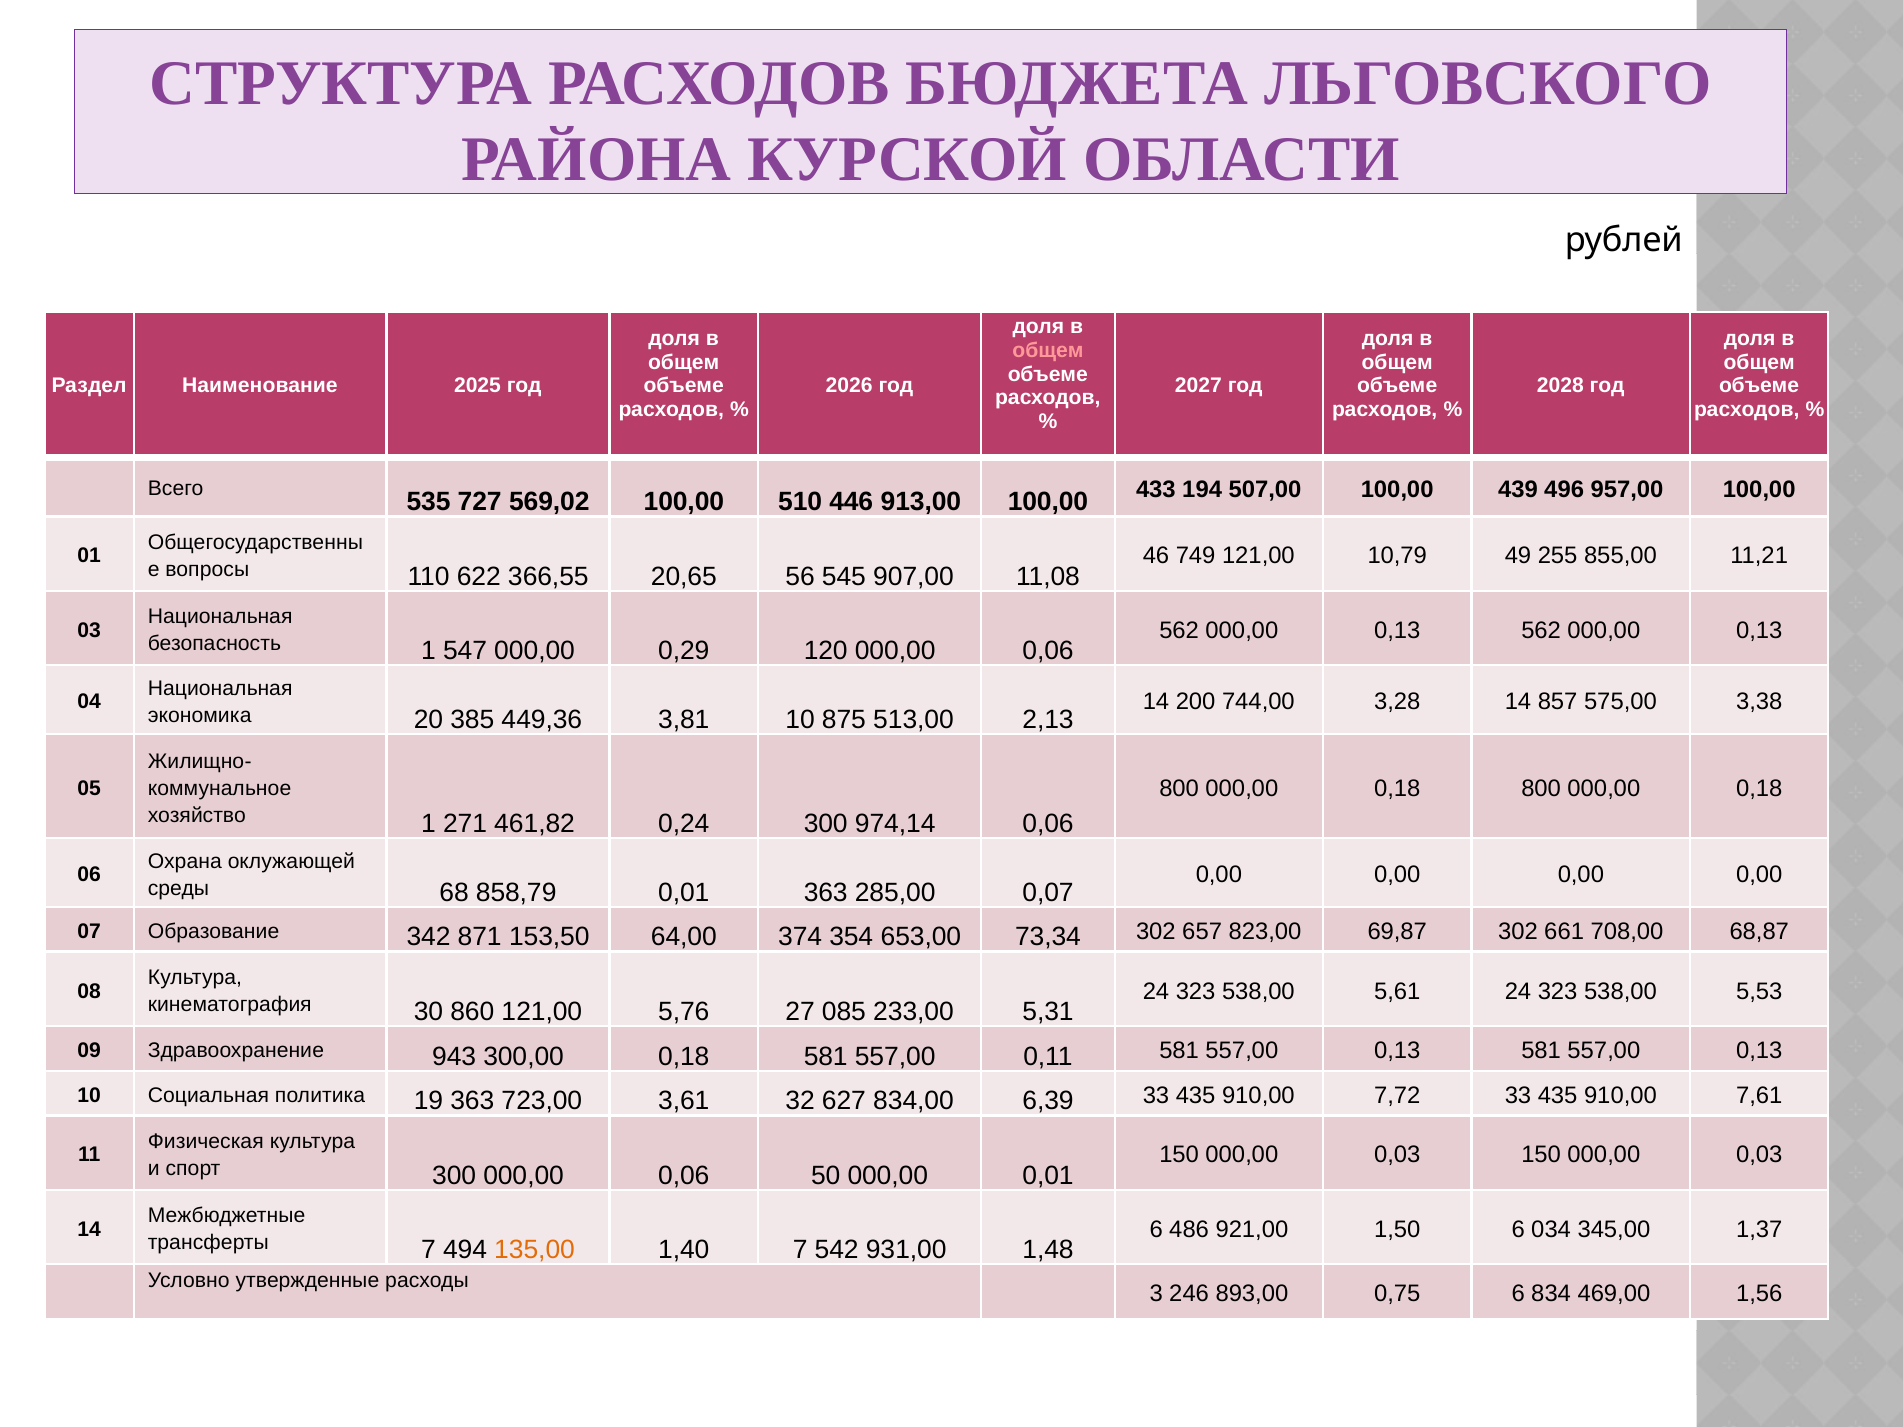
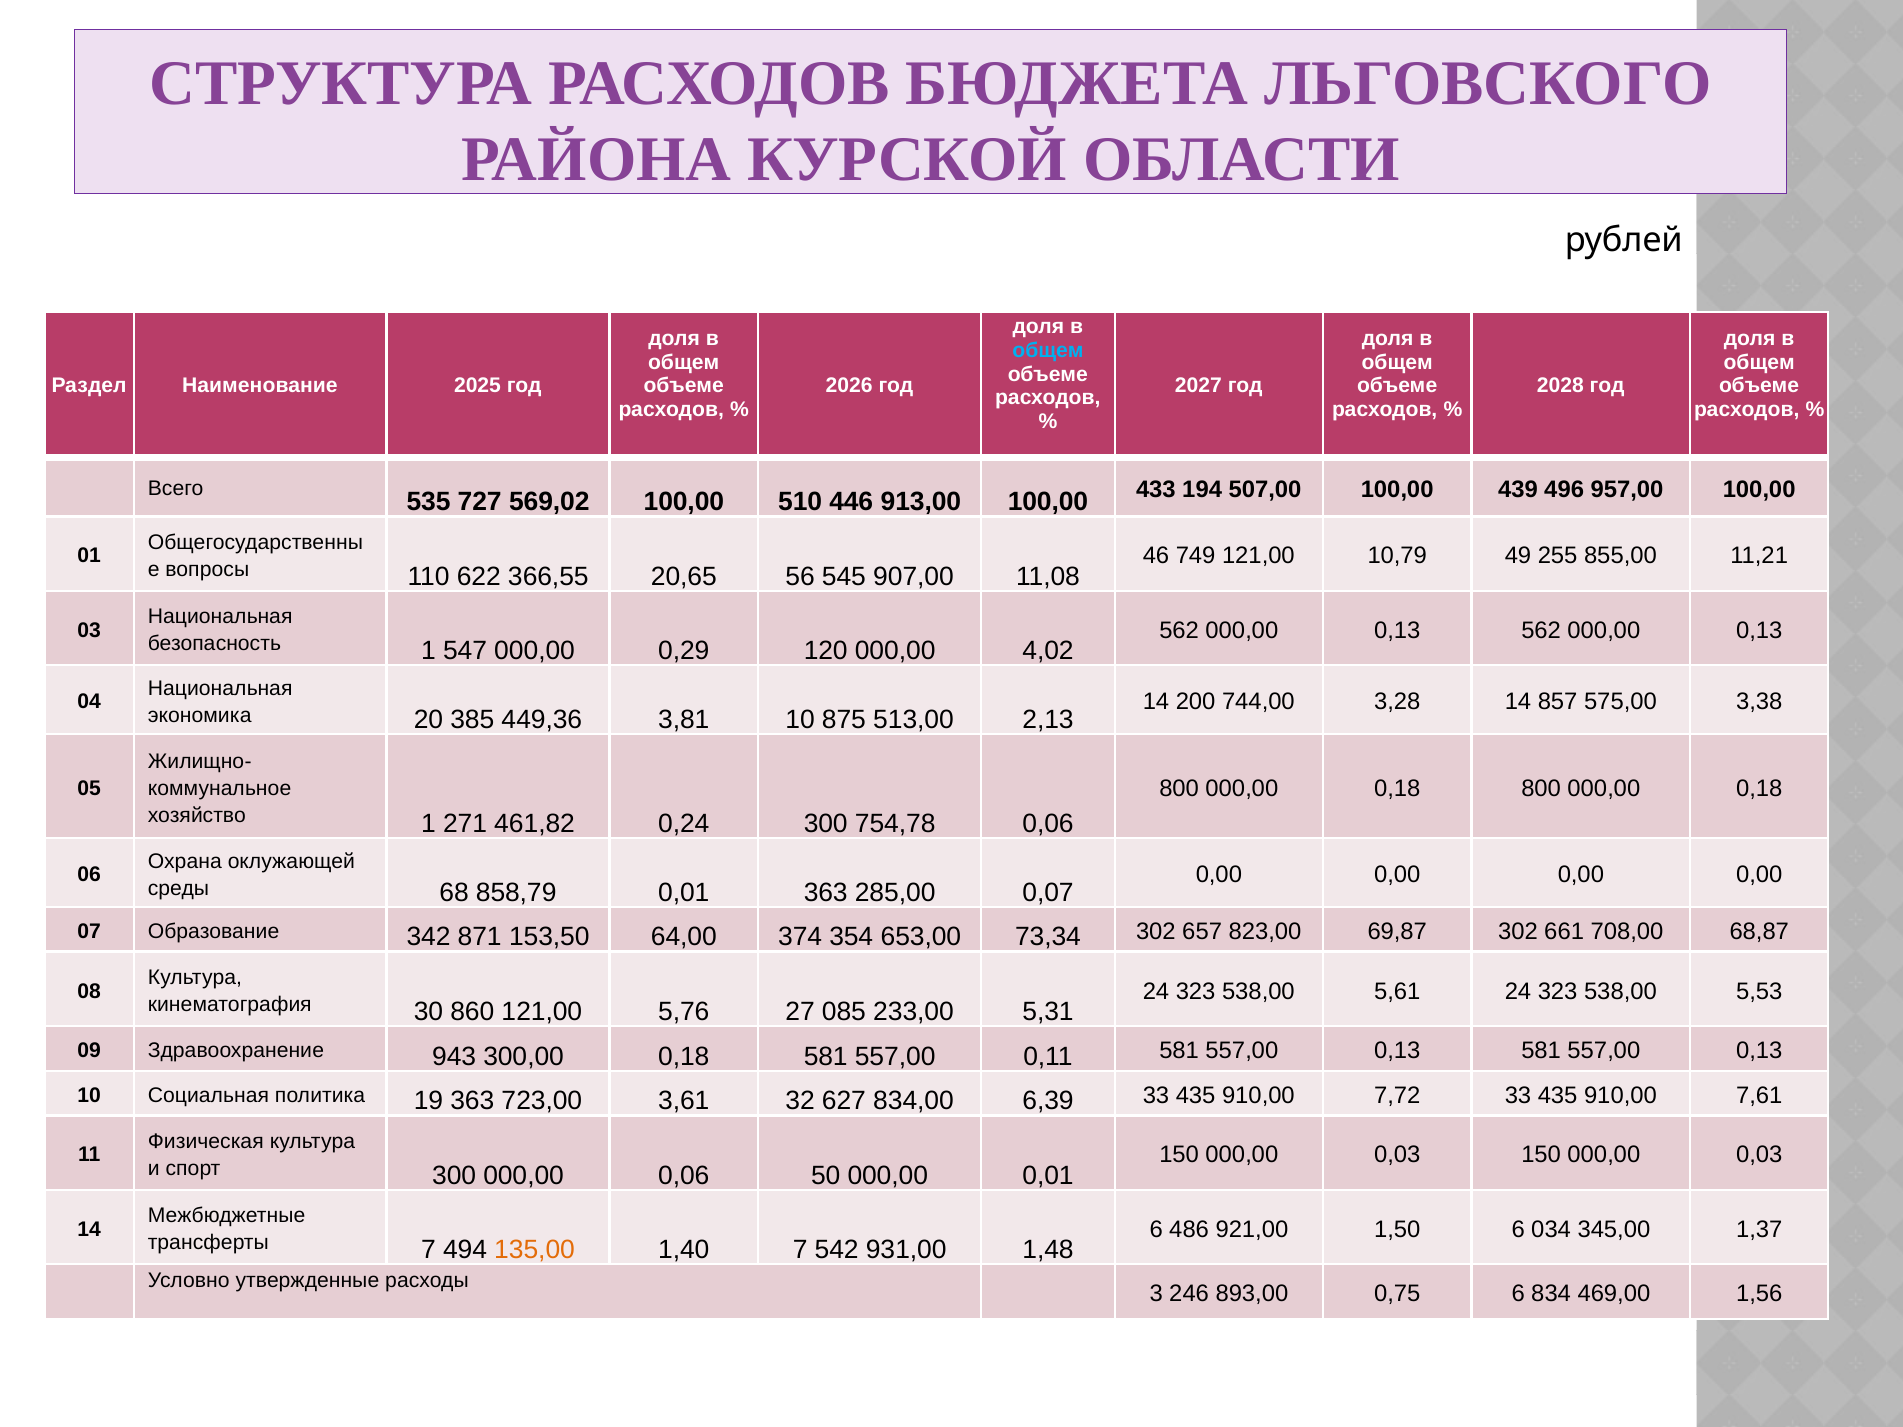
общем at (1048, 350) colour: pink -> light blue
120 000,00 0,06: 0,06 -> 4,02
974,14: 974,14 -> 754,78
